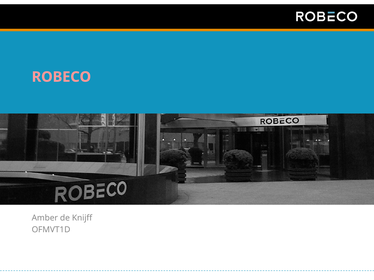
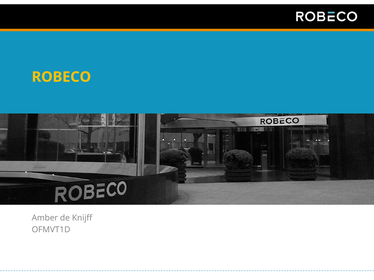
ROBECO colour: pink -> yellow
